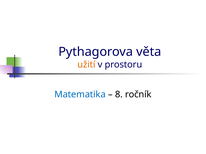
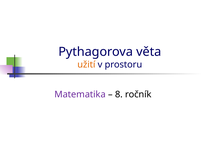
Matematika colour: blue -> purple
